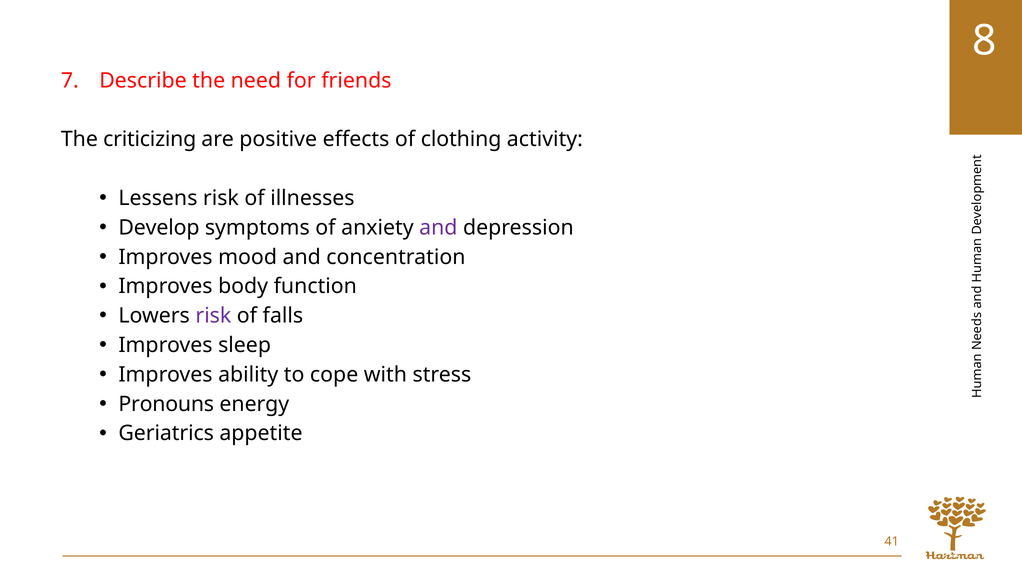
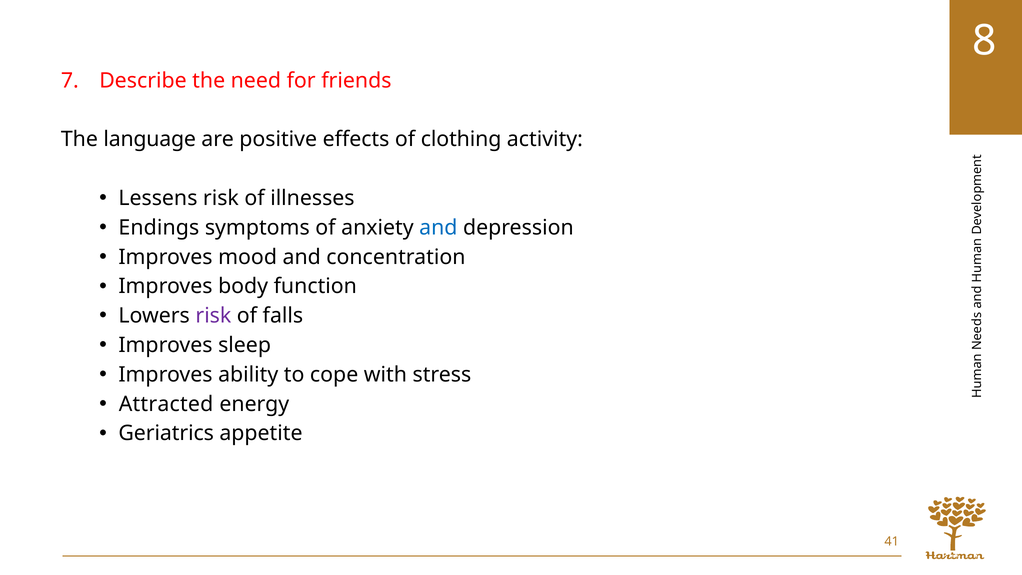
criticizing: criticizing -> language
Develop: Develop -> Endings
and at (438, 228) colour: purple -> blue
Pronouns: Pronouns -> Attracted
